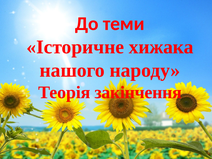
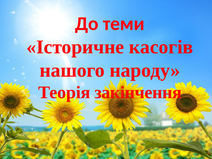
хижака: хижака -> касогів
